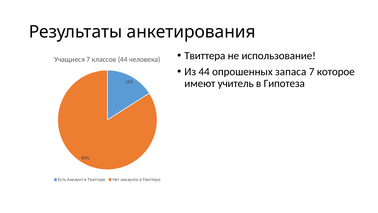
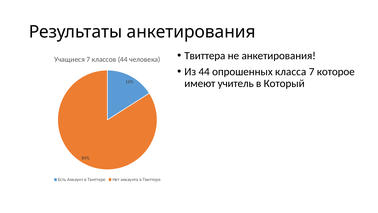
не использование: использование -> анкетирования
запаса: запаса -> класса
Гипотеза: Гипотеза -> Который
